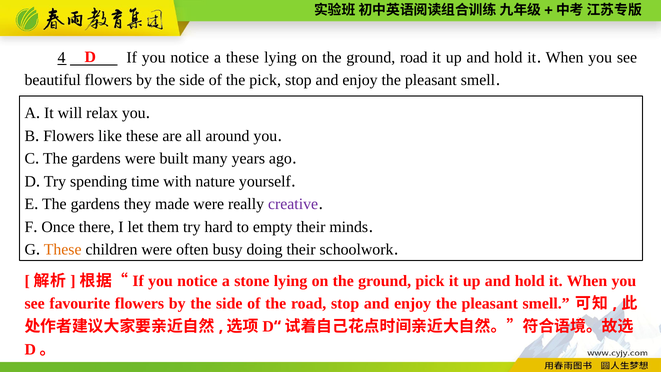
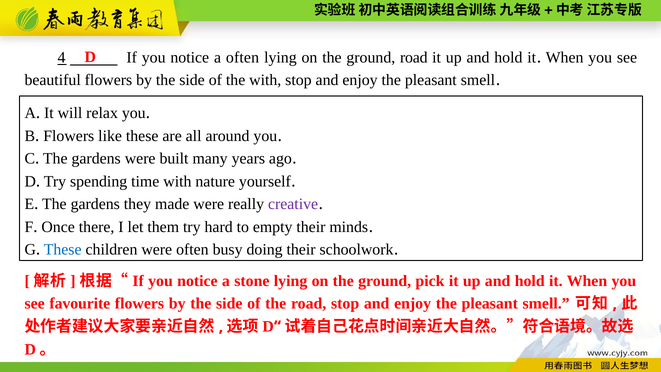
a these: these -> often
the pick: pick -> with
These at (63, 250) colour: orange -> blue
